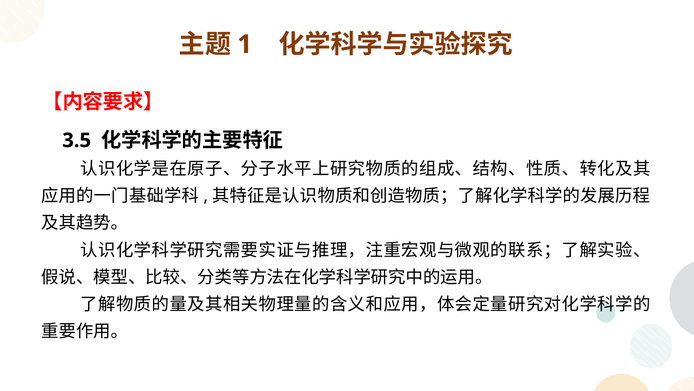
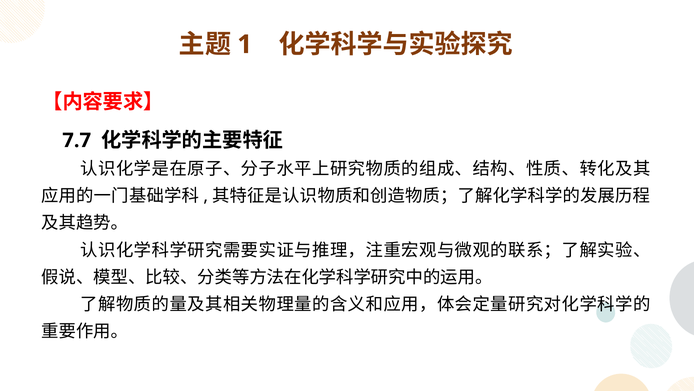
3.5: 3.5 -> 7.7
